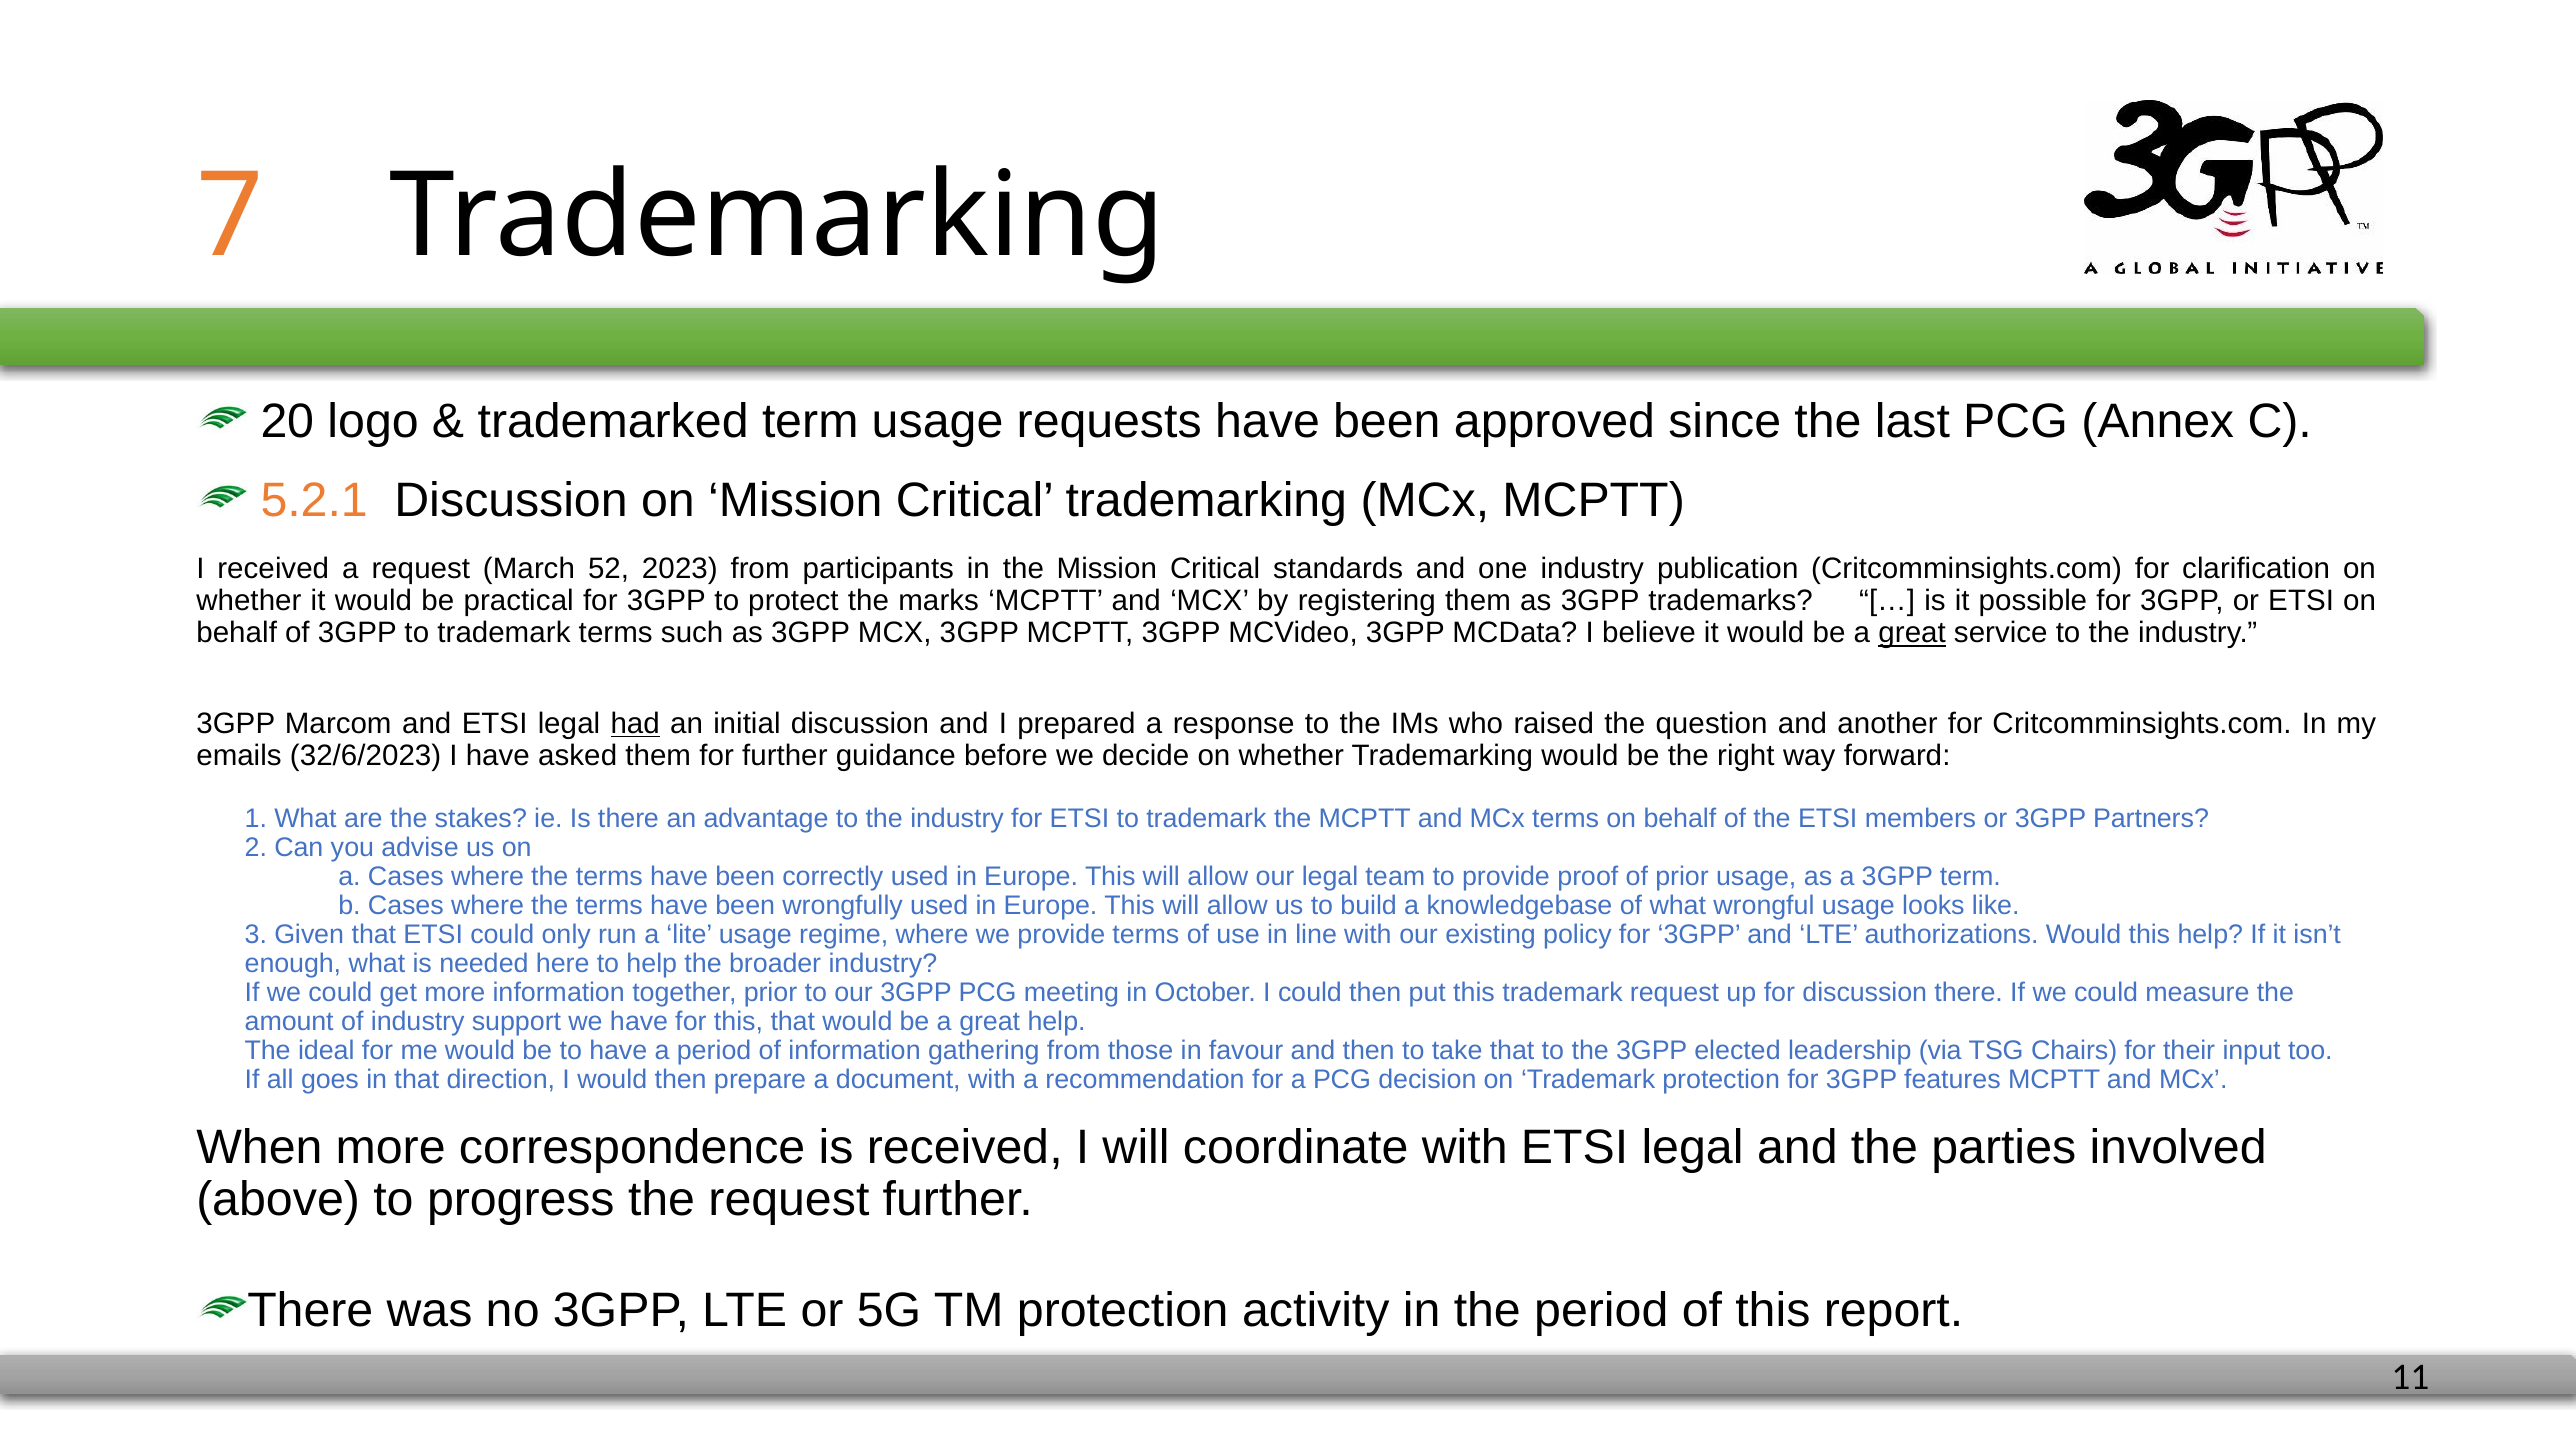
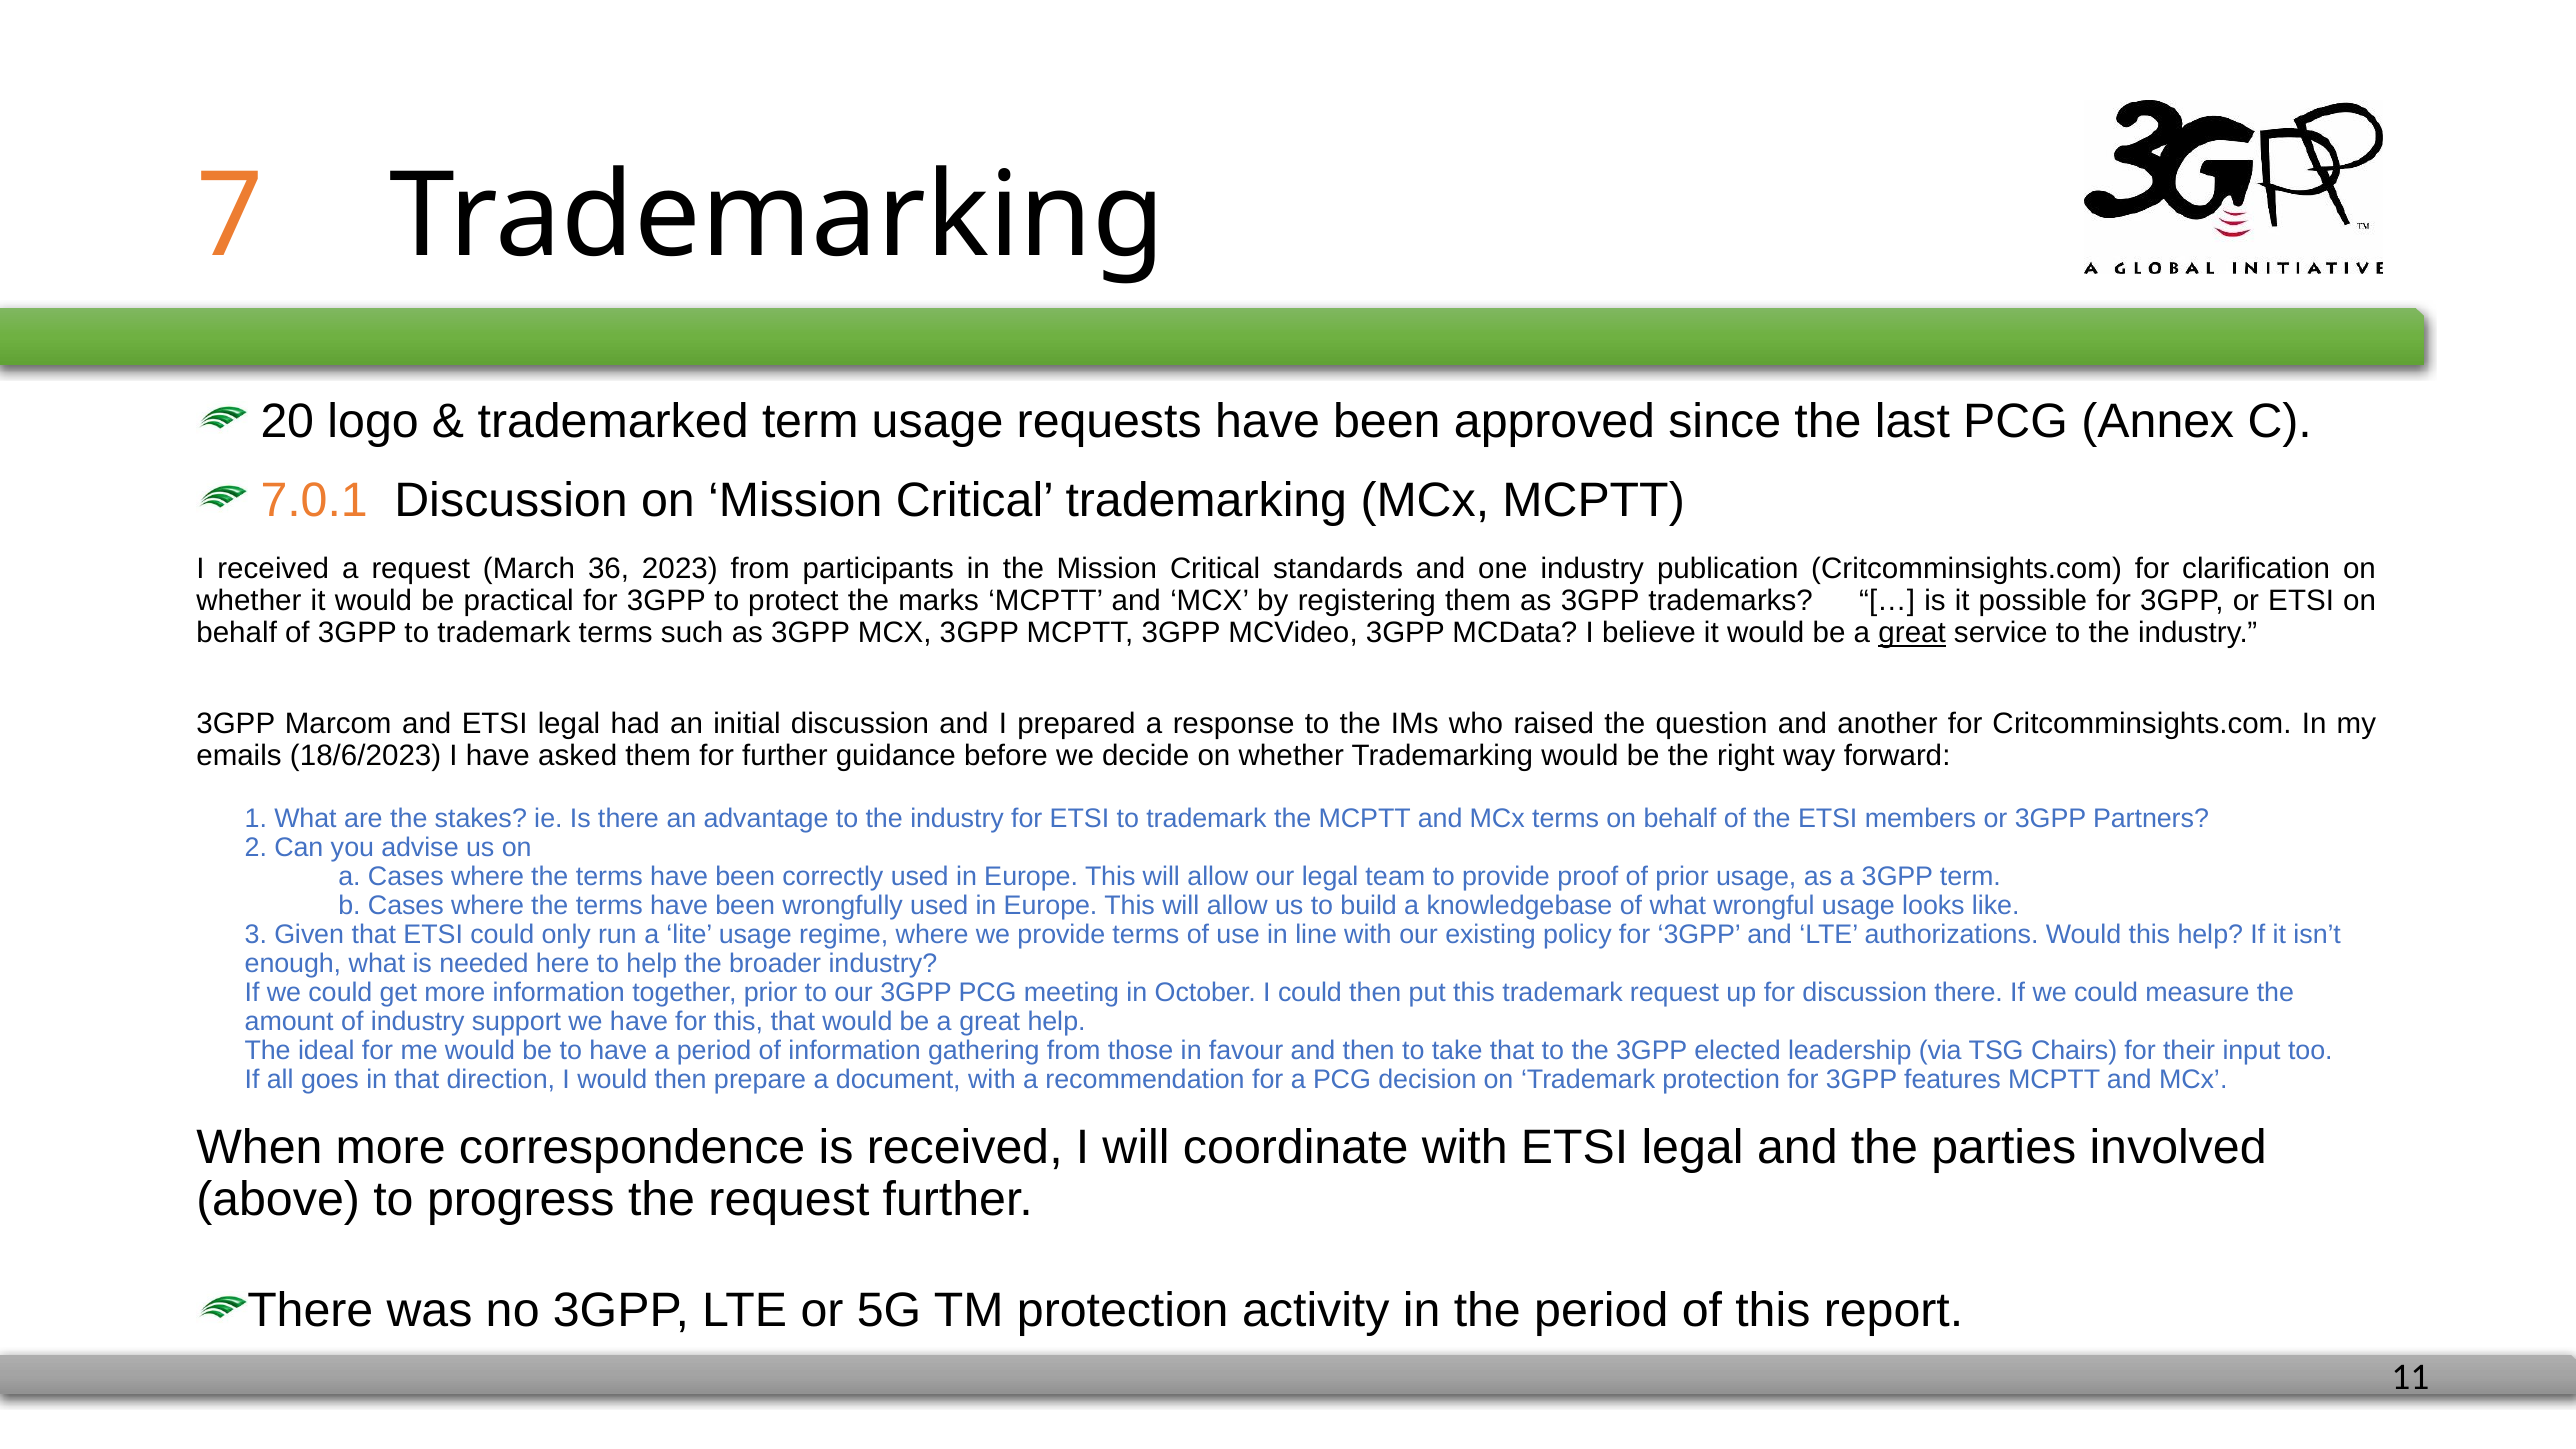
5.2.1: 5.2.1 -> 7.0.1
52: 52 -> 36
had underline: present -> none
32/6/2023: 32/6/2023 -> 18/6/2023
